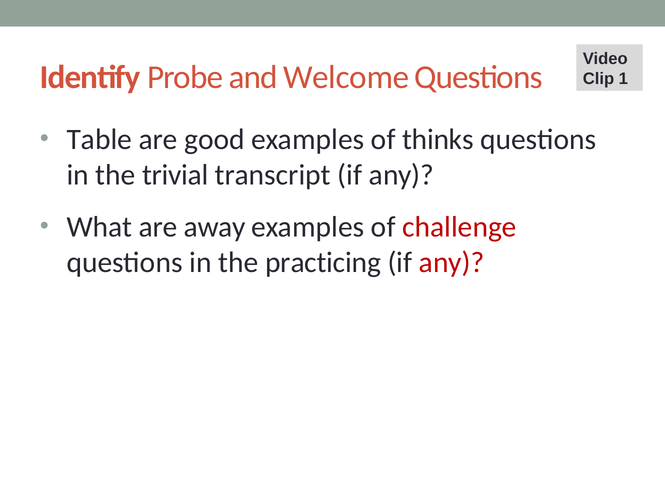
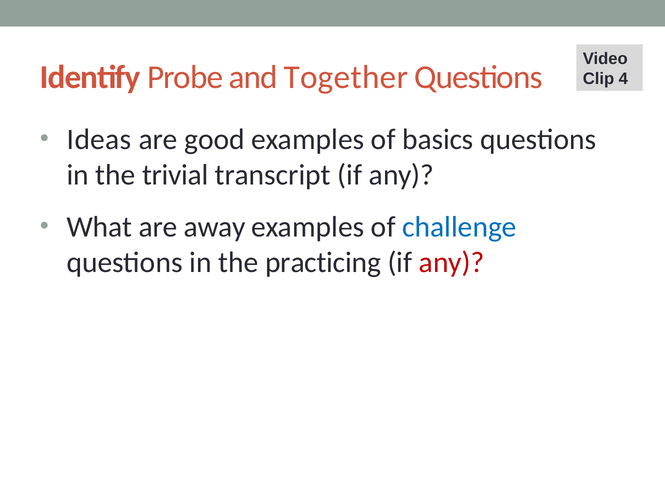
Welcome: Welcome -> Together
1: 1 -> 4
Table: Table -> Ideas
thinks: thinks -> basics
challenge colour: red -> blue
